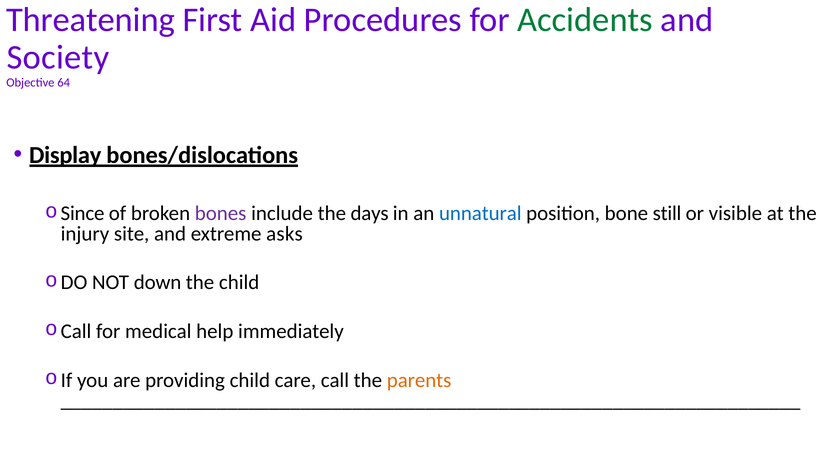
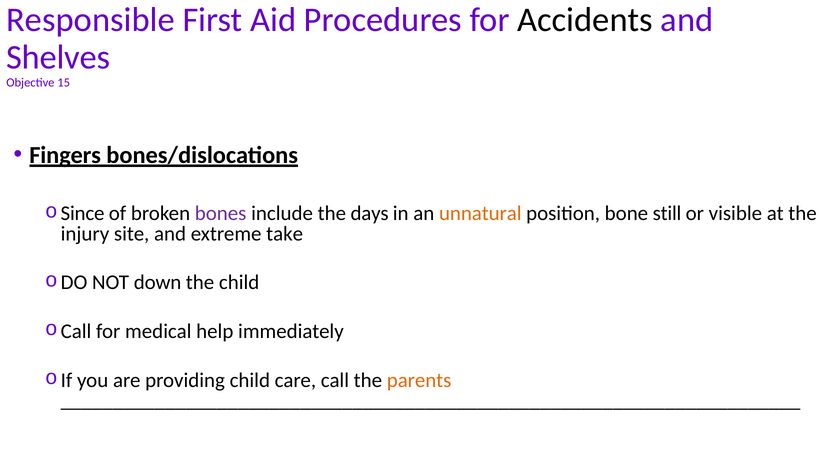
Threatening: Threatening -> Responsible
Accidents colour: green -> black
Society: Society -> Shelves
64: 64 -> 15
Display: Display -> Fingers
unnatural colour: blue -> orange
asks: asks -> take
